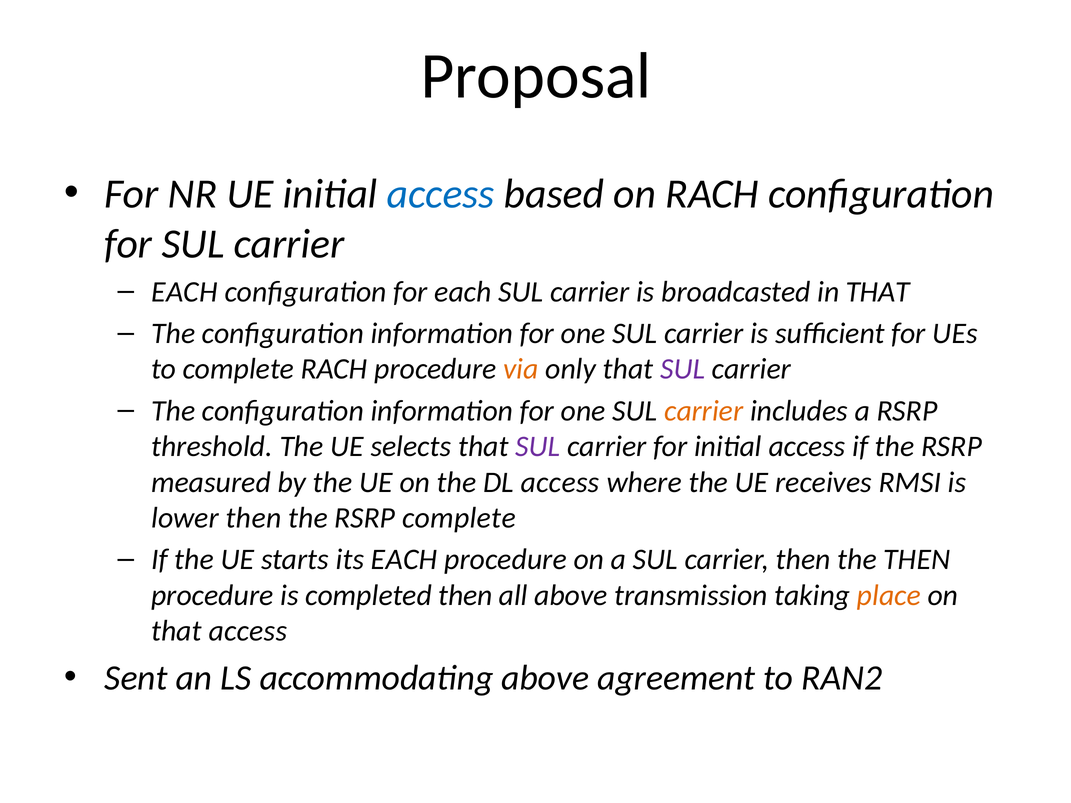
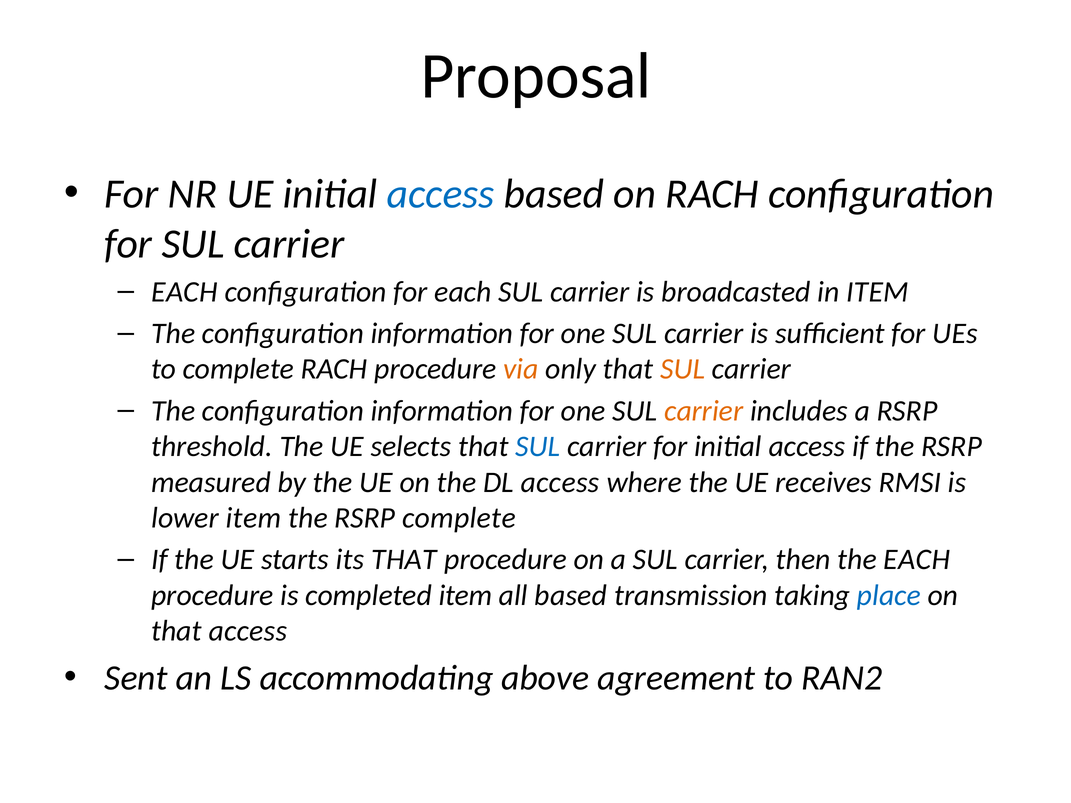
in THAT: THAT -> ITEM
SUL at (683, 369) colour: purple -> orange
SUL at (538, 447) colour: purple -> blue
lower then: then -> item
its EACH: EACH -> THAT
the THEN: THEN -> EACH
completed then: then -> item
all above: above -> based
place colour: orange -> blue
